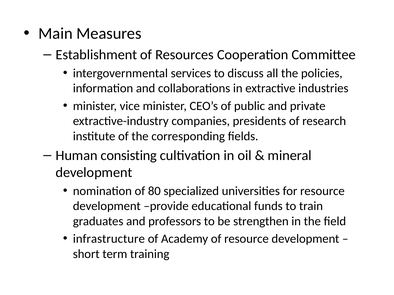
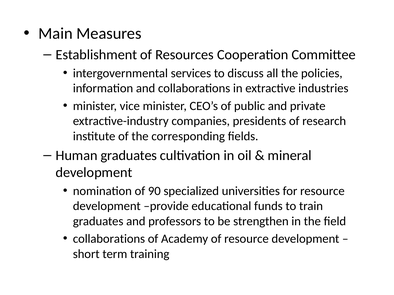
Human consisting: consisting -> graduates
80: 80 -> 90
infrastructure at (109, 239): infrastructure -> collaborations
